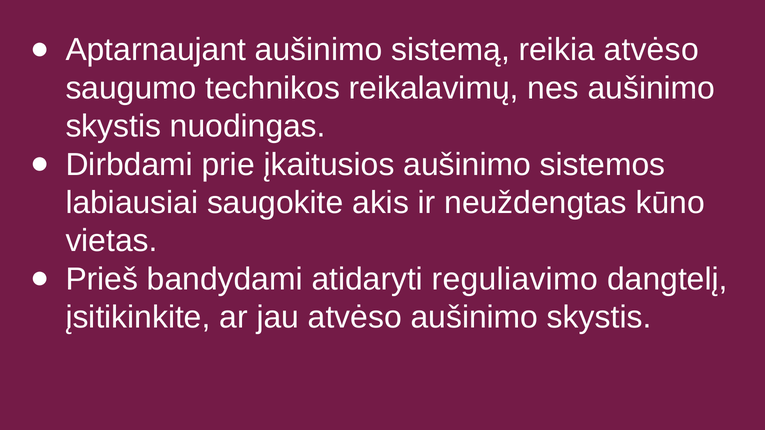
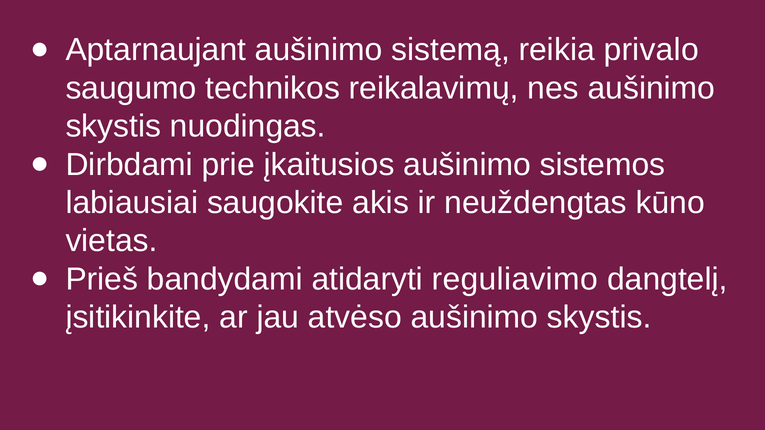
reikia atvėso: atvėso -> privalo
